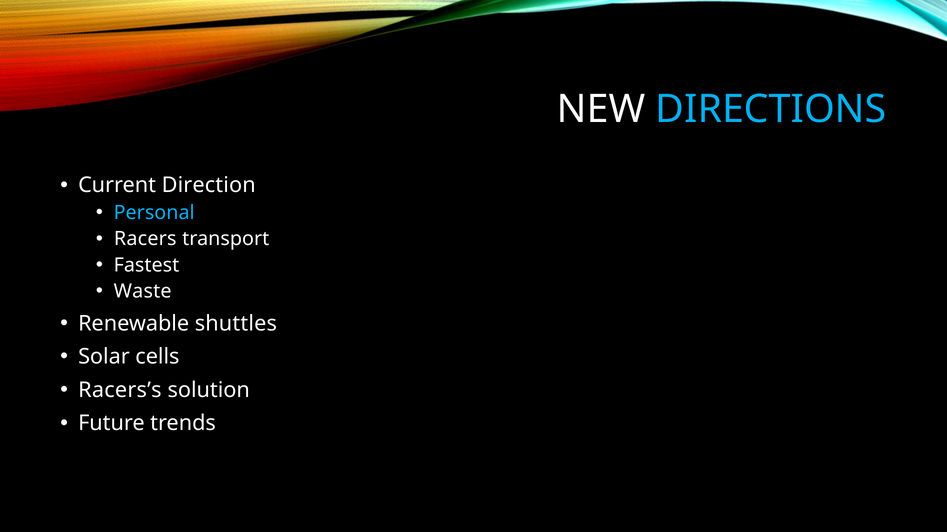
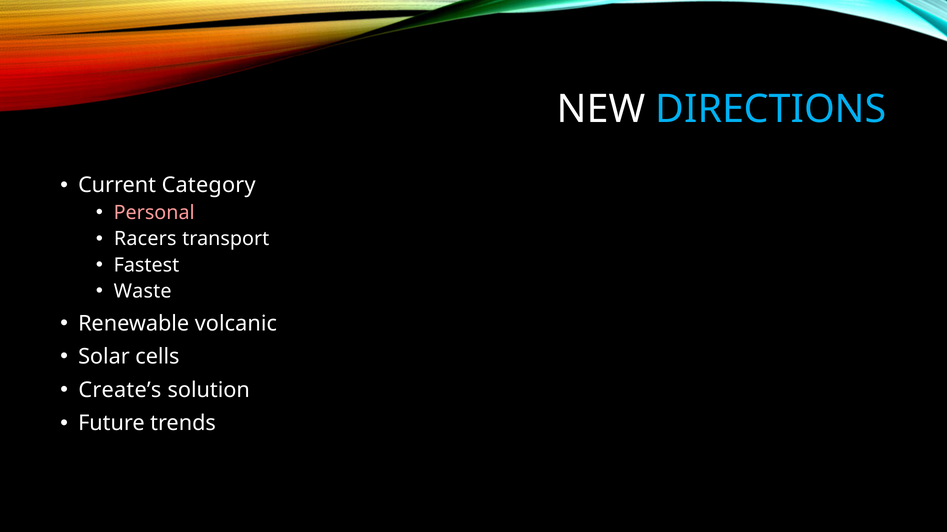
Direction: Direction -> Category
Personal colour: light blue -> pink
shuttles: shuttles -> volcanic
Racers’s: Racers’s -> Create’s
